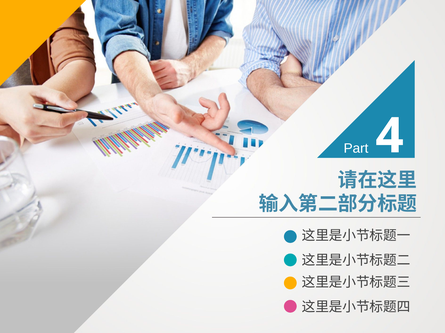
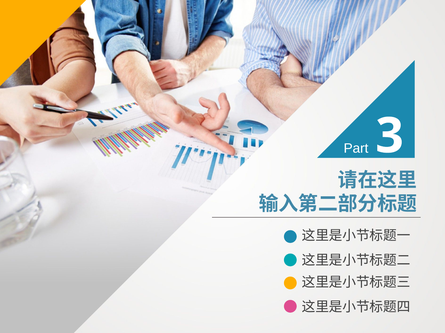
4: 4 -> 3
